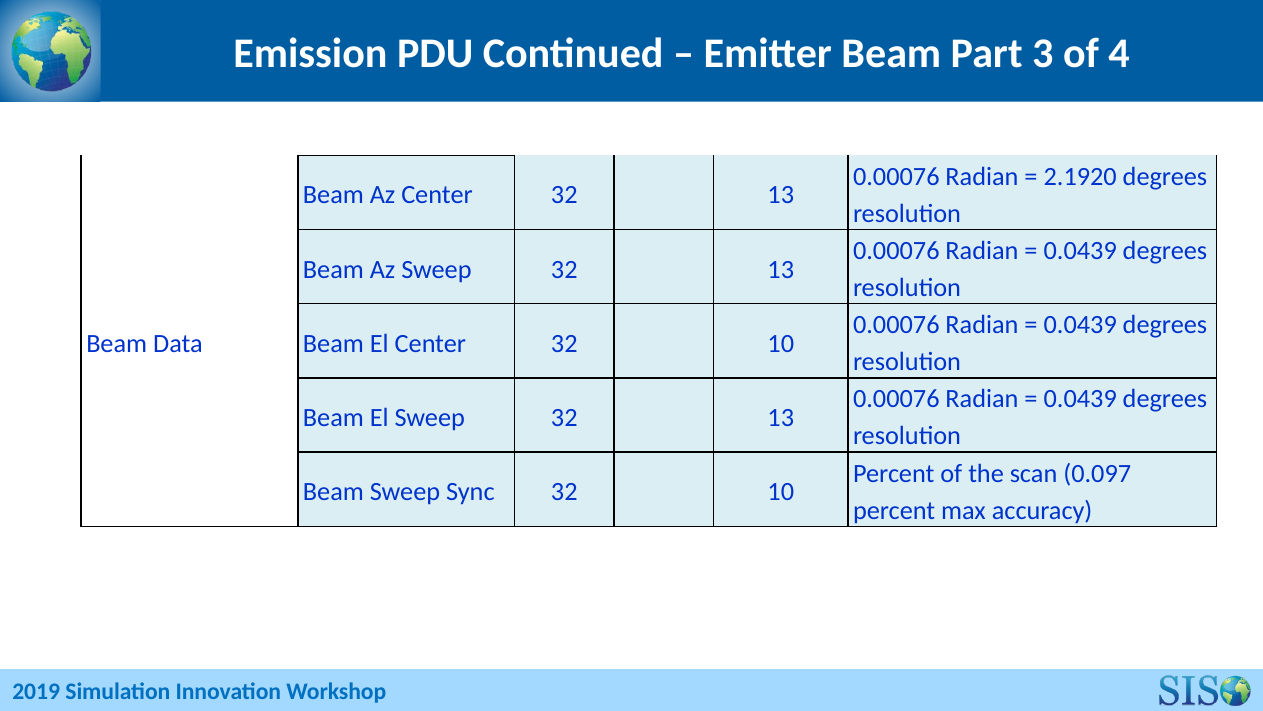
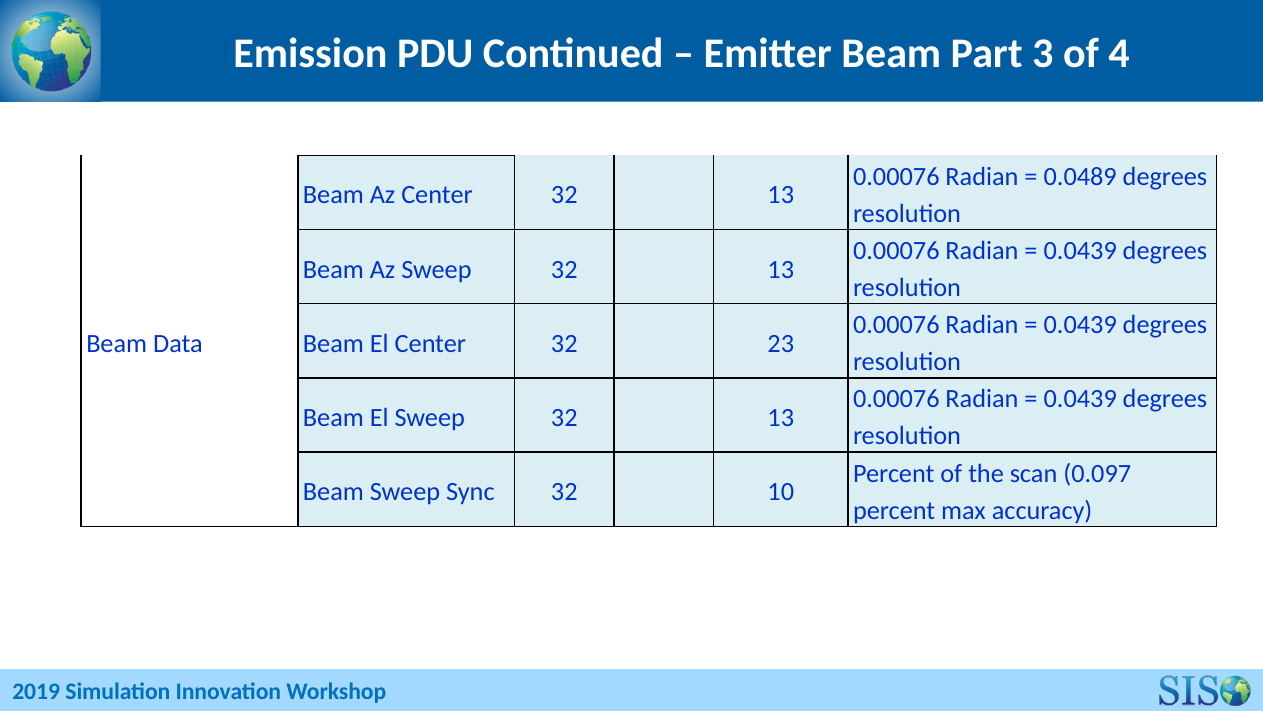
2.1920: 2.1920 -> 0.0489
Center 32 10: 10 -> 23
